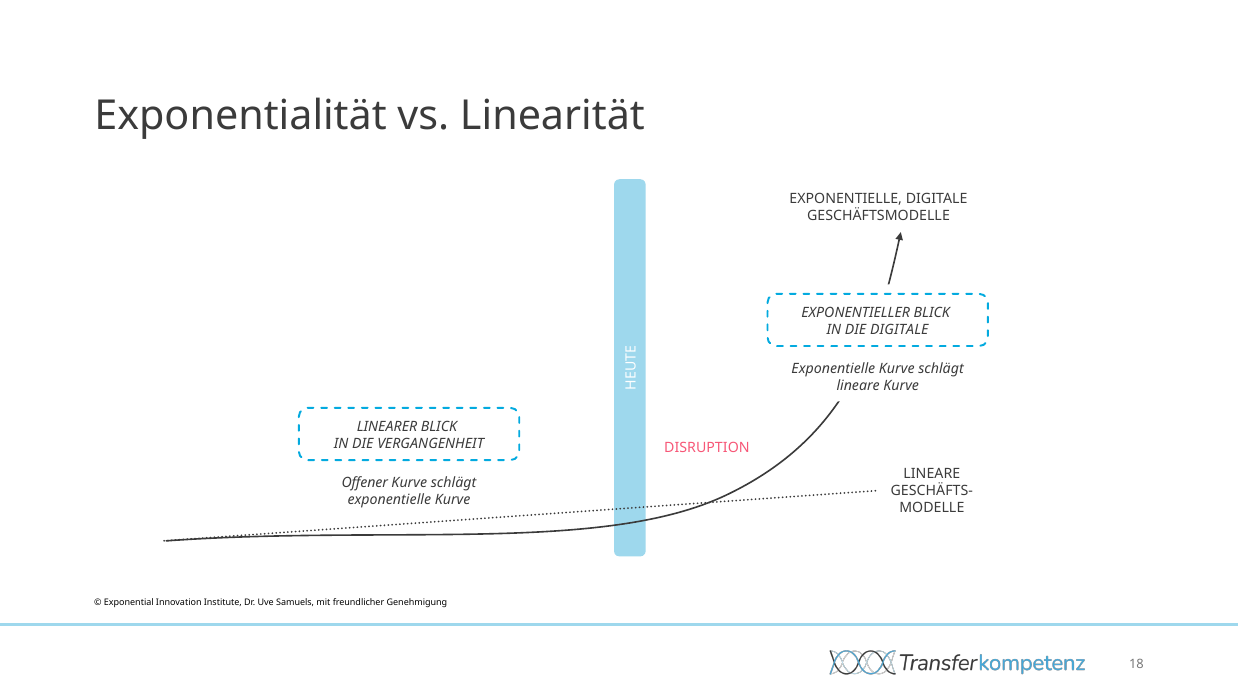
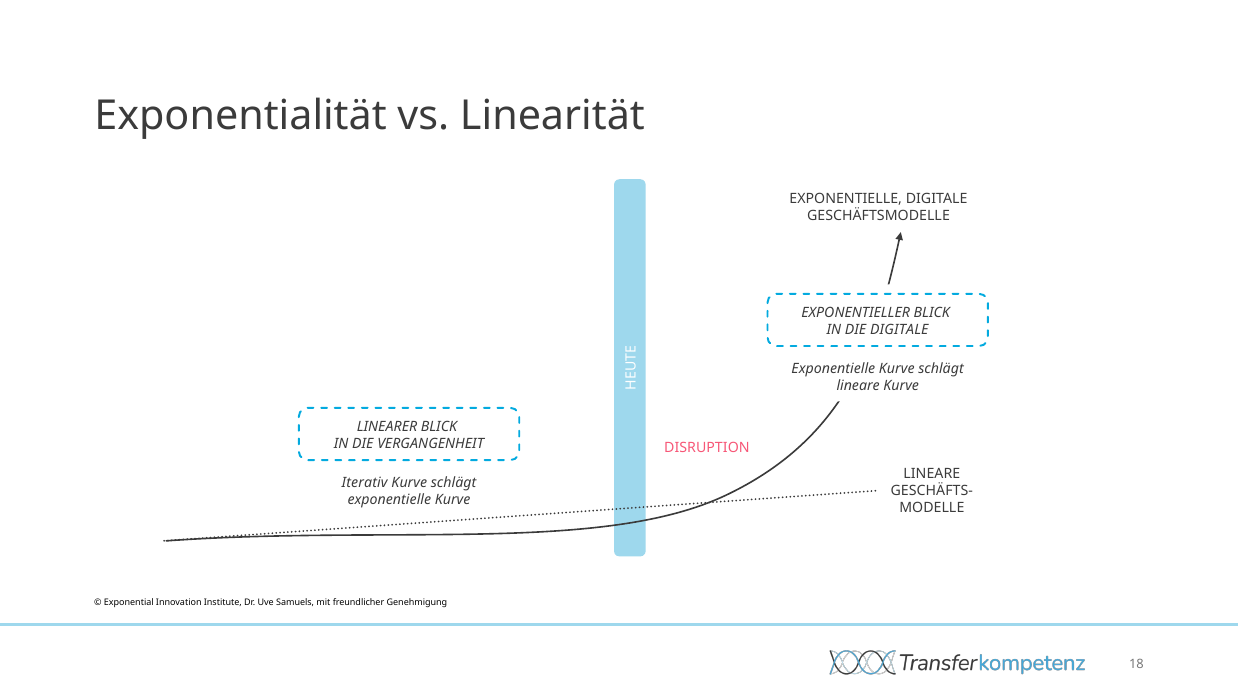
Offener: Offener -> Iterativ
